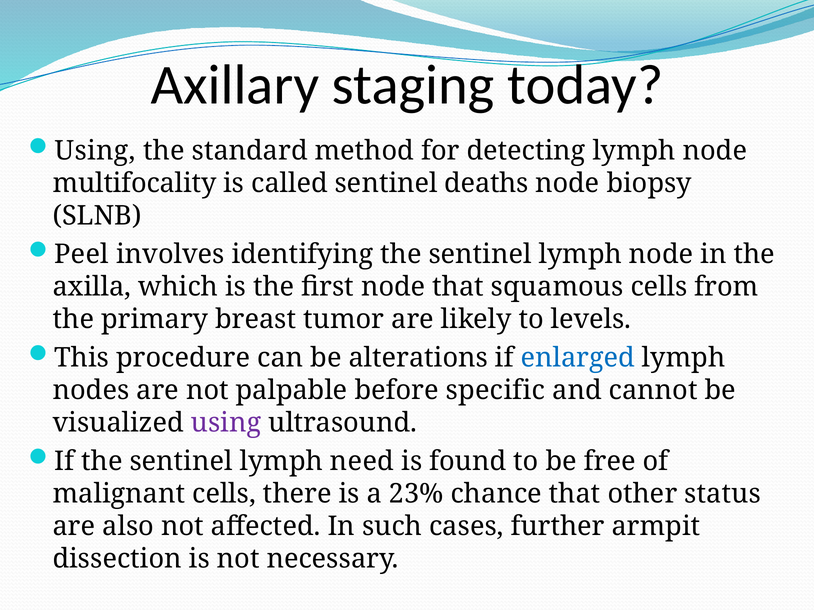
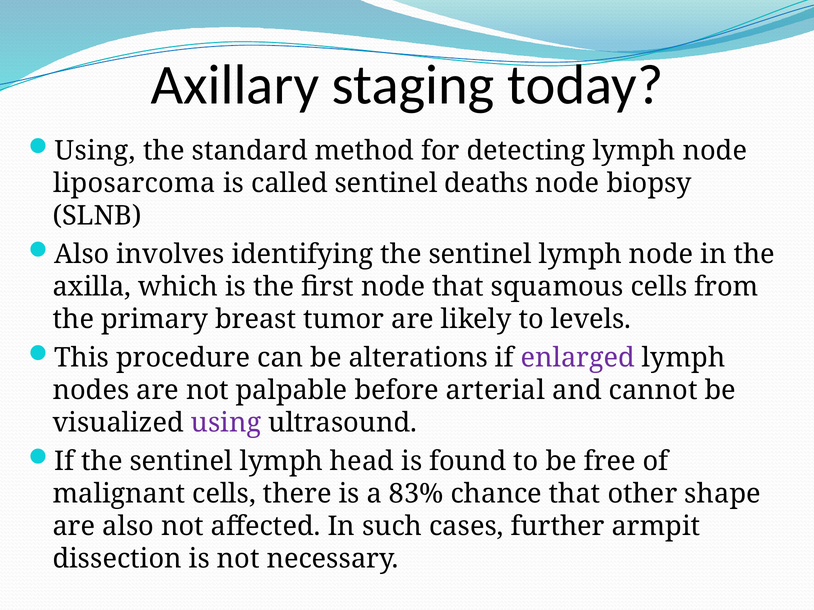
multifocality: multifocality -> liposarcoma
Peel at (82, 255): Peel -> Also
enlarged colour: blue -> purple
specific: specific -> arterial
need: need -> head
23%: 23% -> 83%
status: status -> shape
